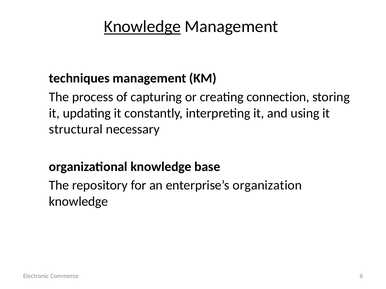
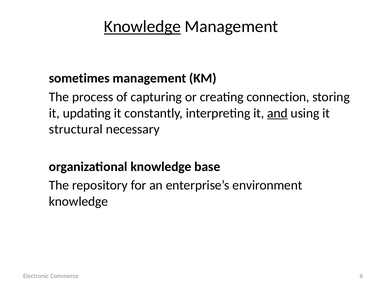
techniques: techniques -> sometimes
and underline: none -> present
organization: organization -> environment
